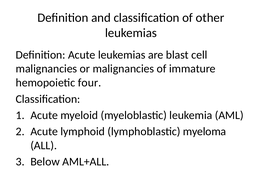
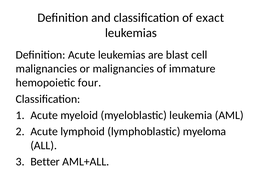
other: other -> exact
Below: Below -> Better
